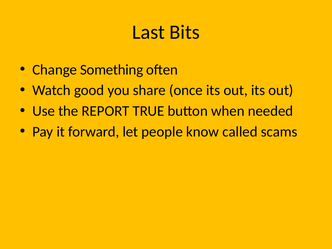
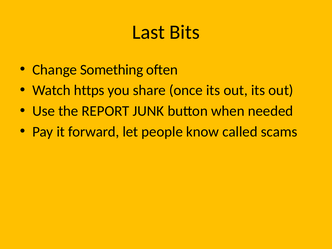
good: good -> https
TRUE: TRUE -> JUNK
